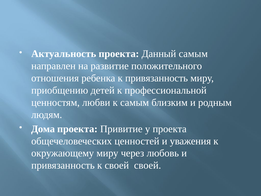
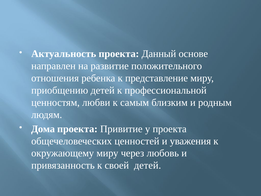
Данный самым: самым -> основе
к привязанность: привязанность -> представление
своей своей: своей -> детей
